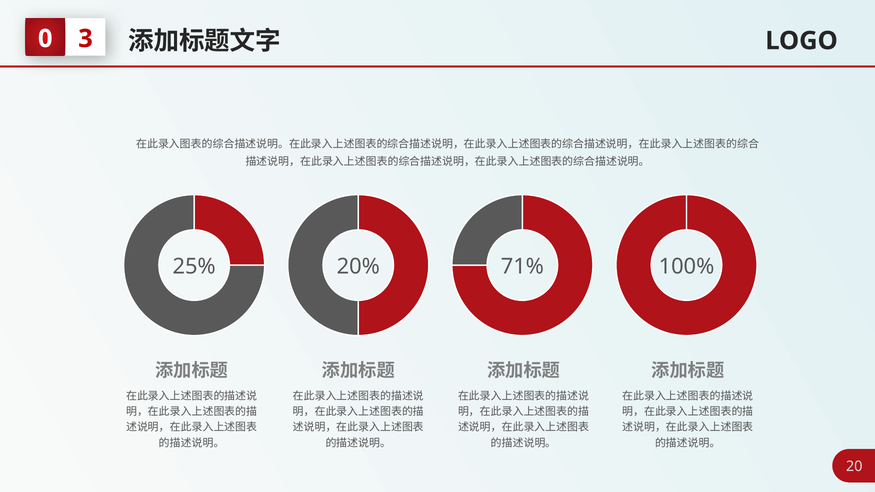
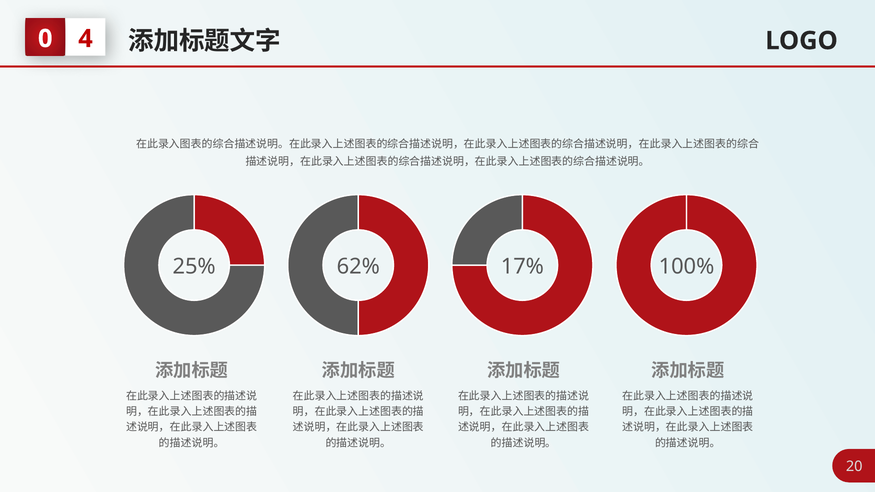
3: 3 -> 4
20%: 20% -> 62%
71%: 71% -> 17%
